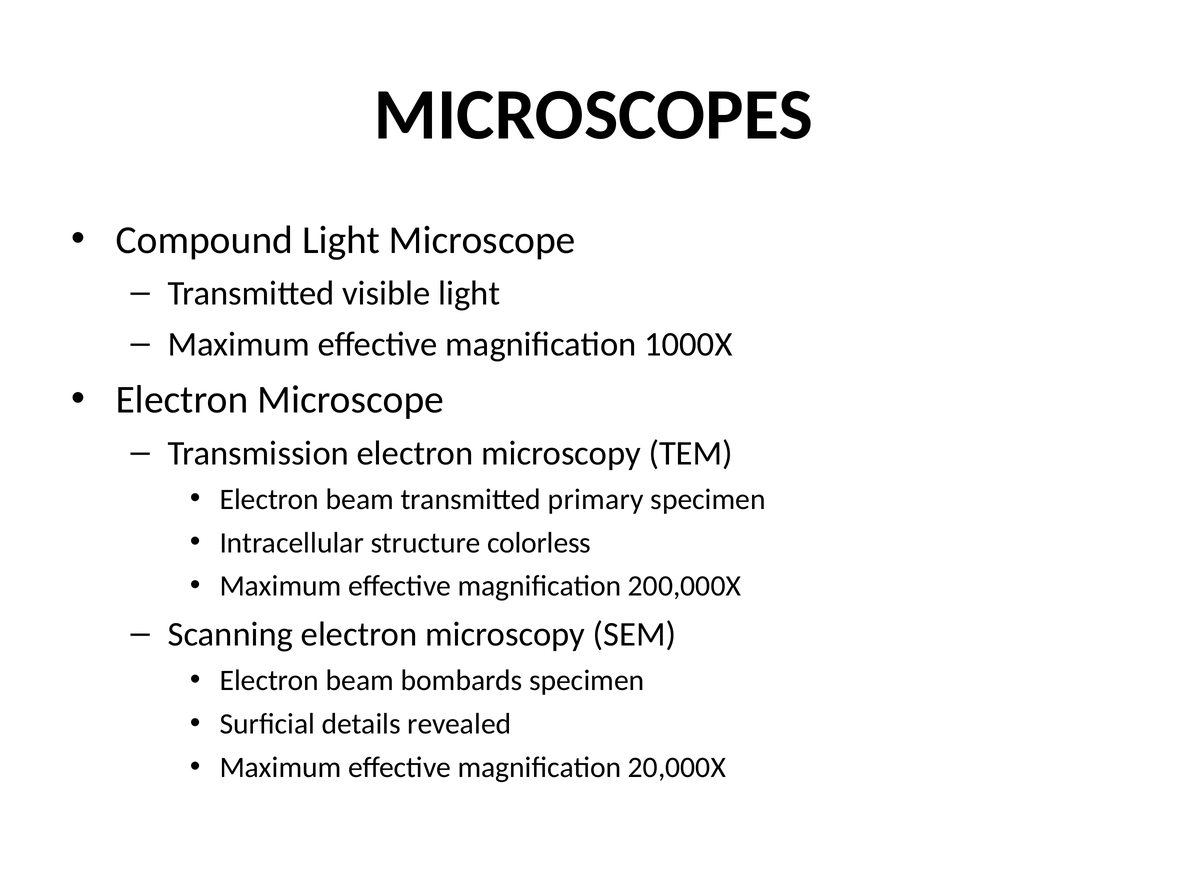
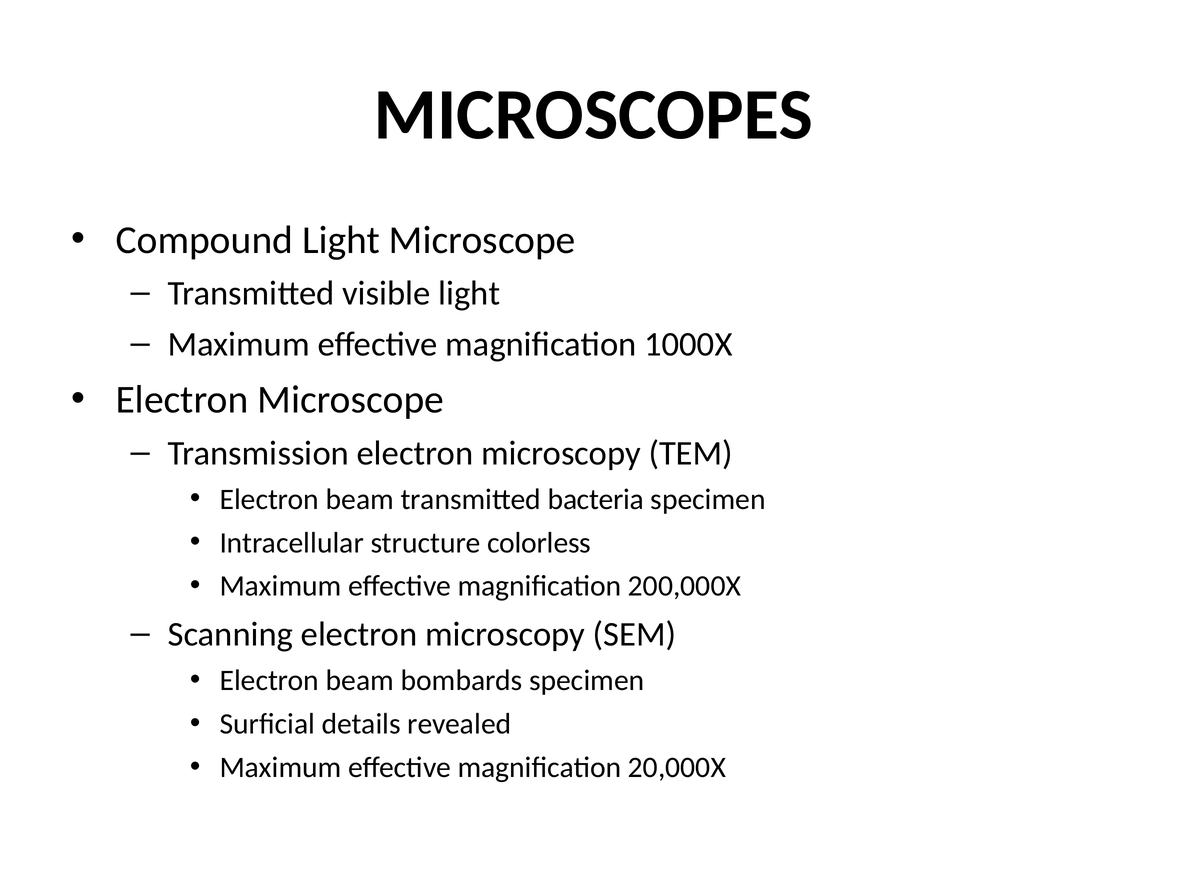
primary: primary -> bacteria
